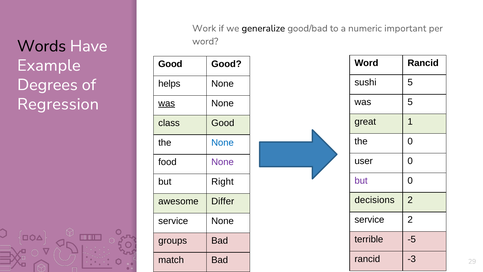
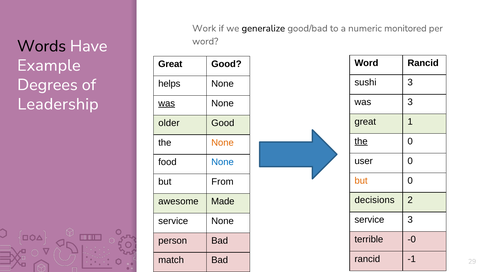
important: important -> monitored
Good at (170, 64): Good -> Great
sushi 5: 5 -> 3
Regression: Regression -> Leadership
was 5: 5 -> 3
class: class -> older
the at (361, 141) underline: none -> present
None at (223, 142) colour: blue -> orange
None at (223, 162) colour: purple -> blue
but at (361, 180) colour: purple -> orange
Right: Right -> From
Differ: Differ -> Made
service 2: 2 -> 3
-5: -5 -> -0
groups: groups -> person
-3: -3 -> -1
